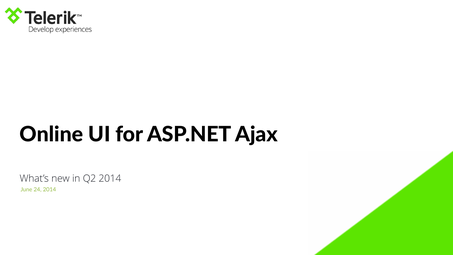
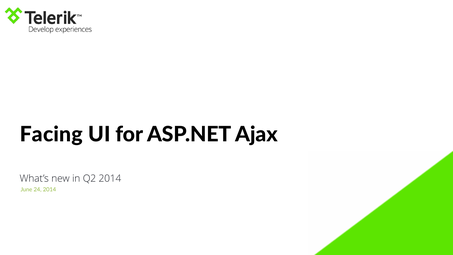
Online: Online -> Facing
